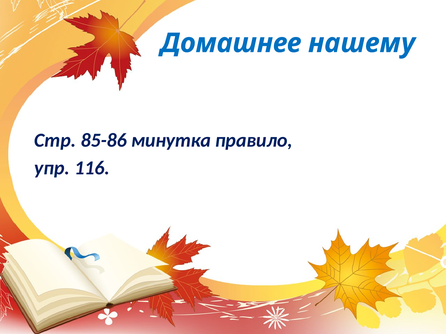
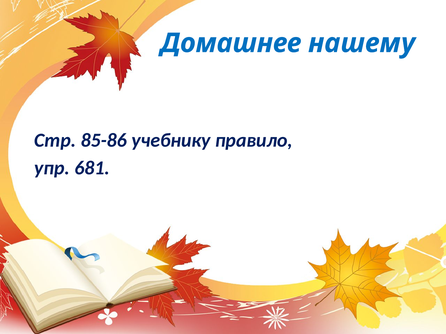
минутка: минутка -> учебнику
116: 116 -> 681
